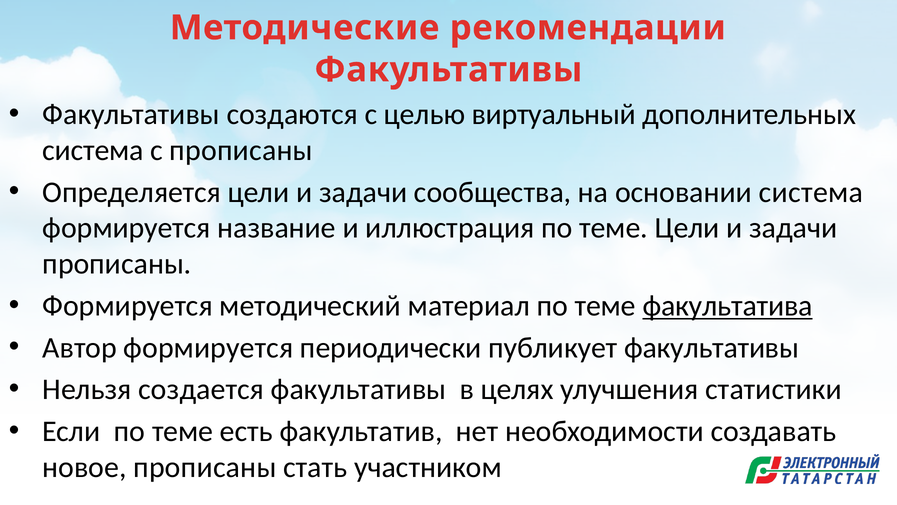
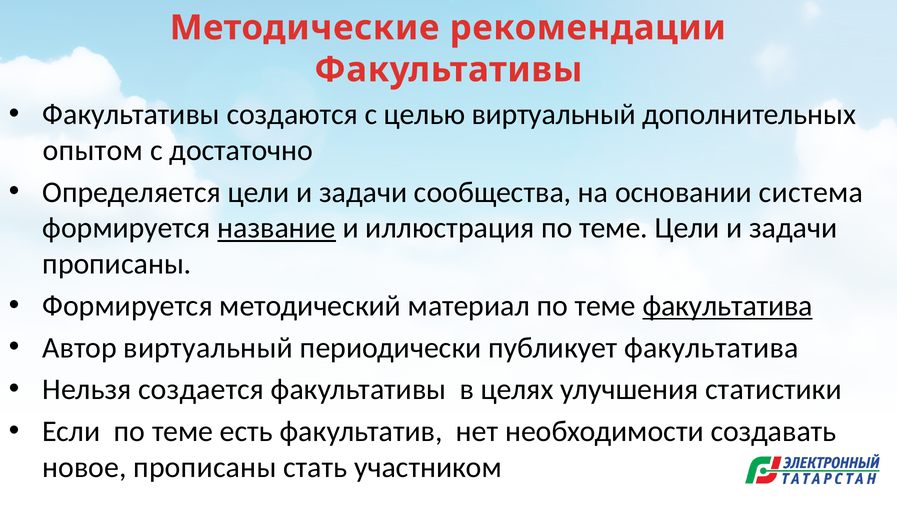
система at (93, 150): система -> опытом
с прописаны: прописаны -> достаточно
название underline: none -> present
Автор формируется: формируется -> виртуальный
публикует факультативы: факультативы -> факультатива
